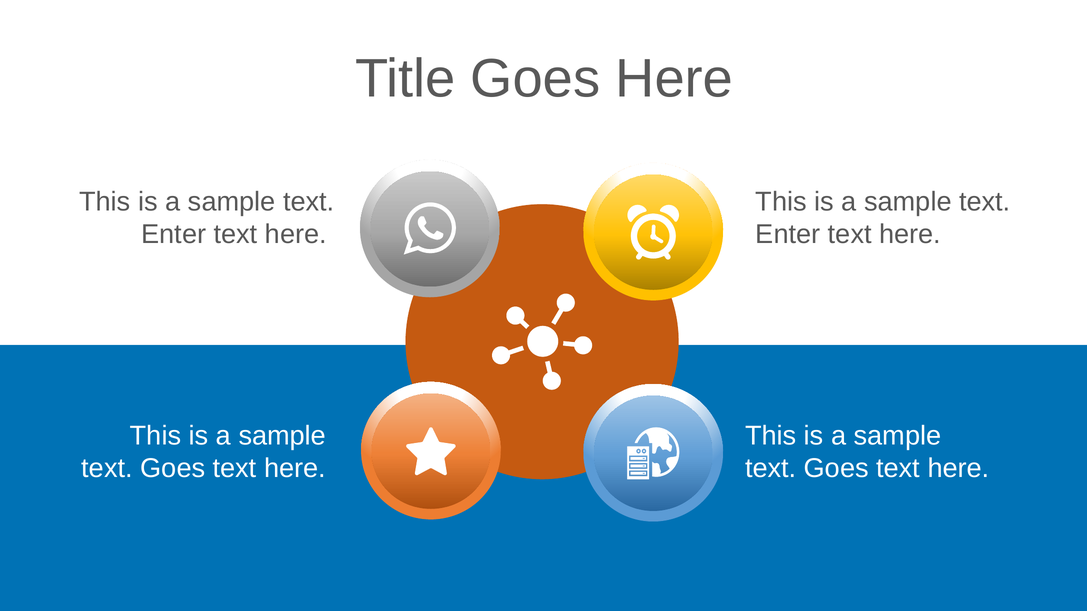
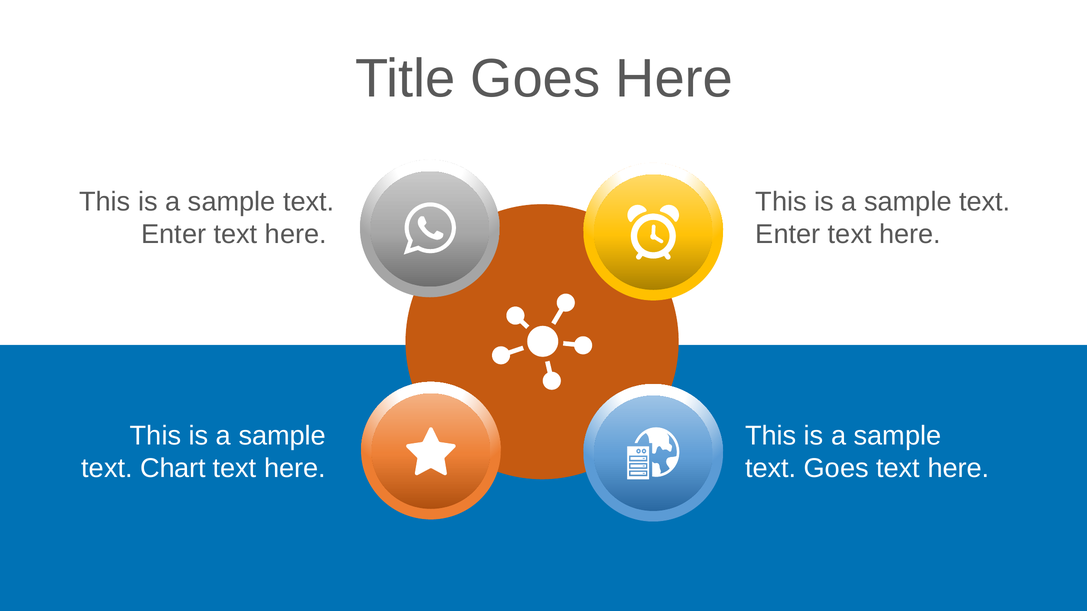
Goes at (173, 469): Goes -> Chart
